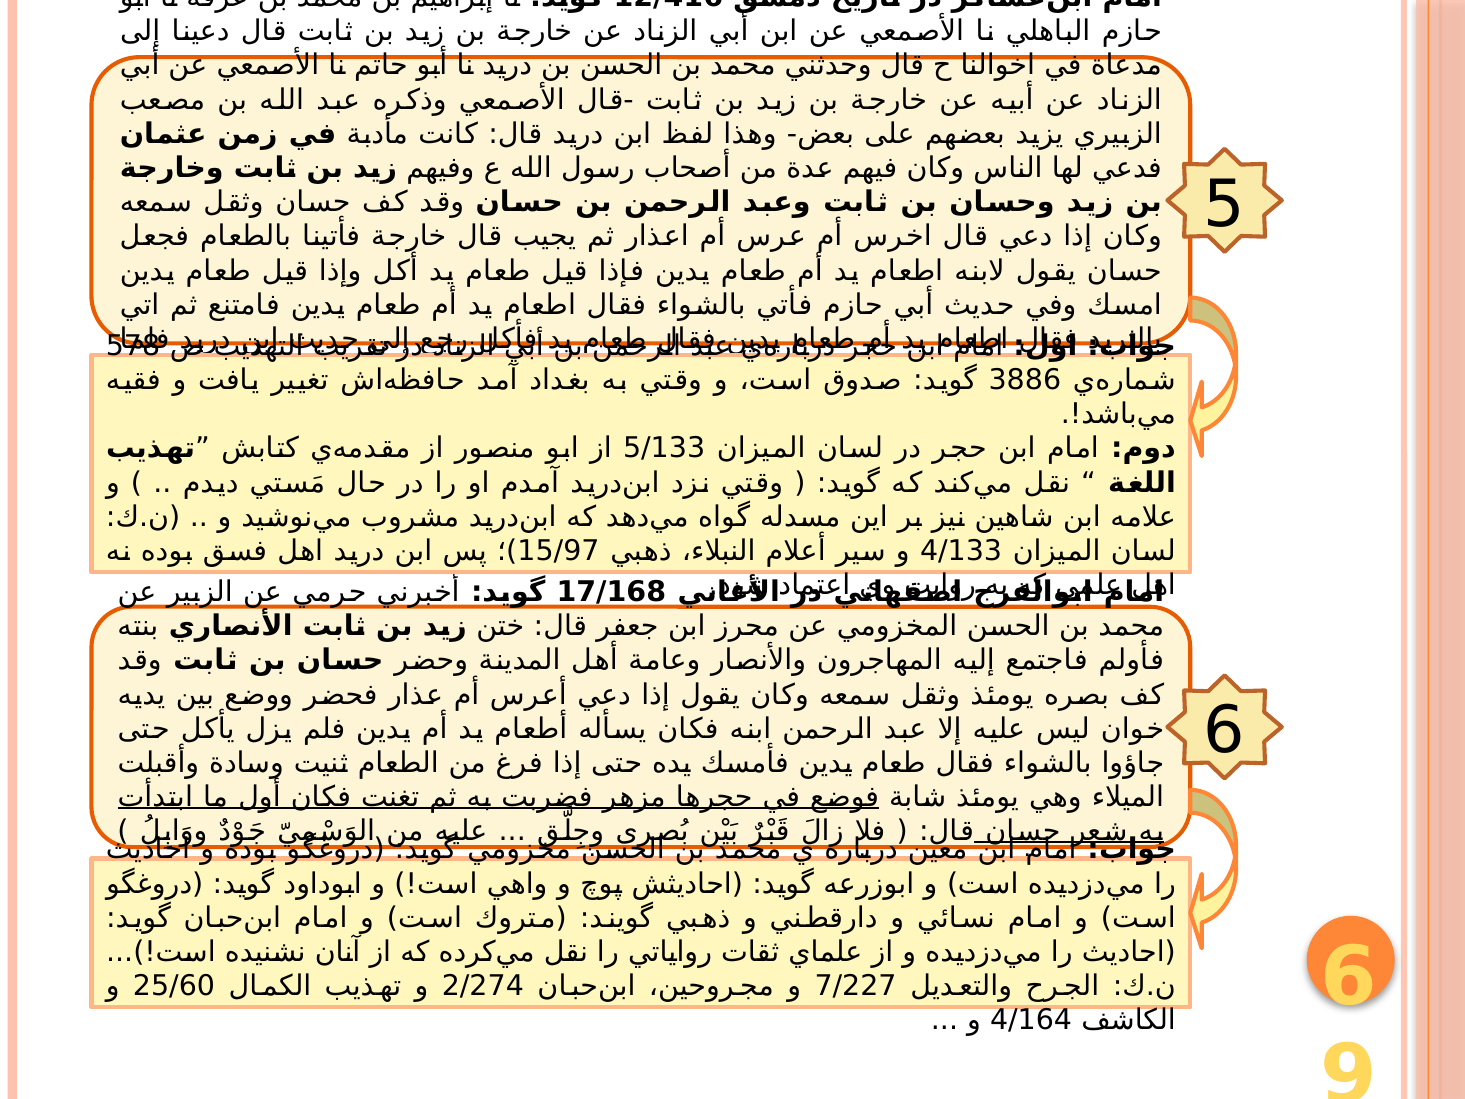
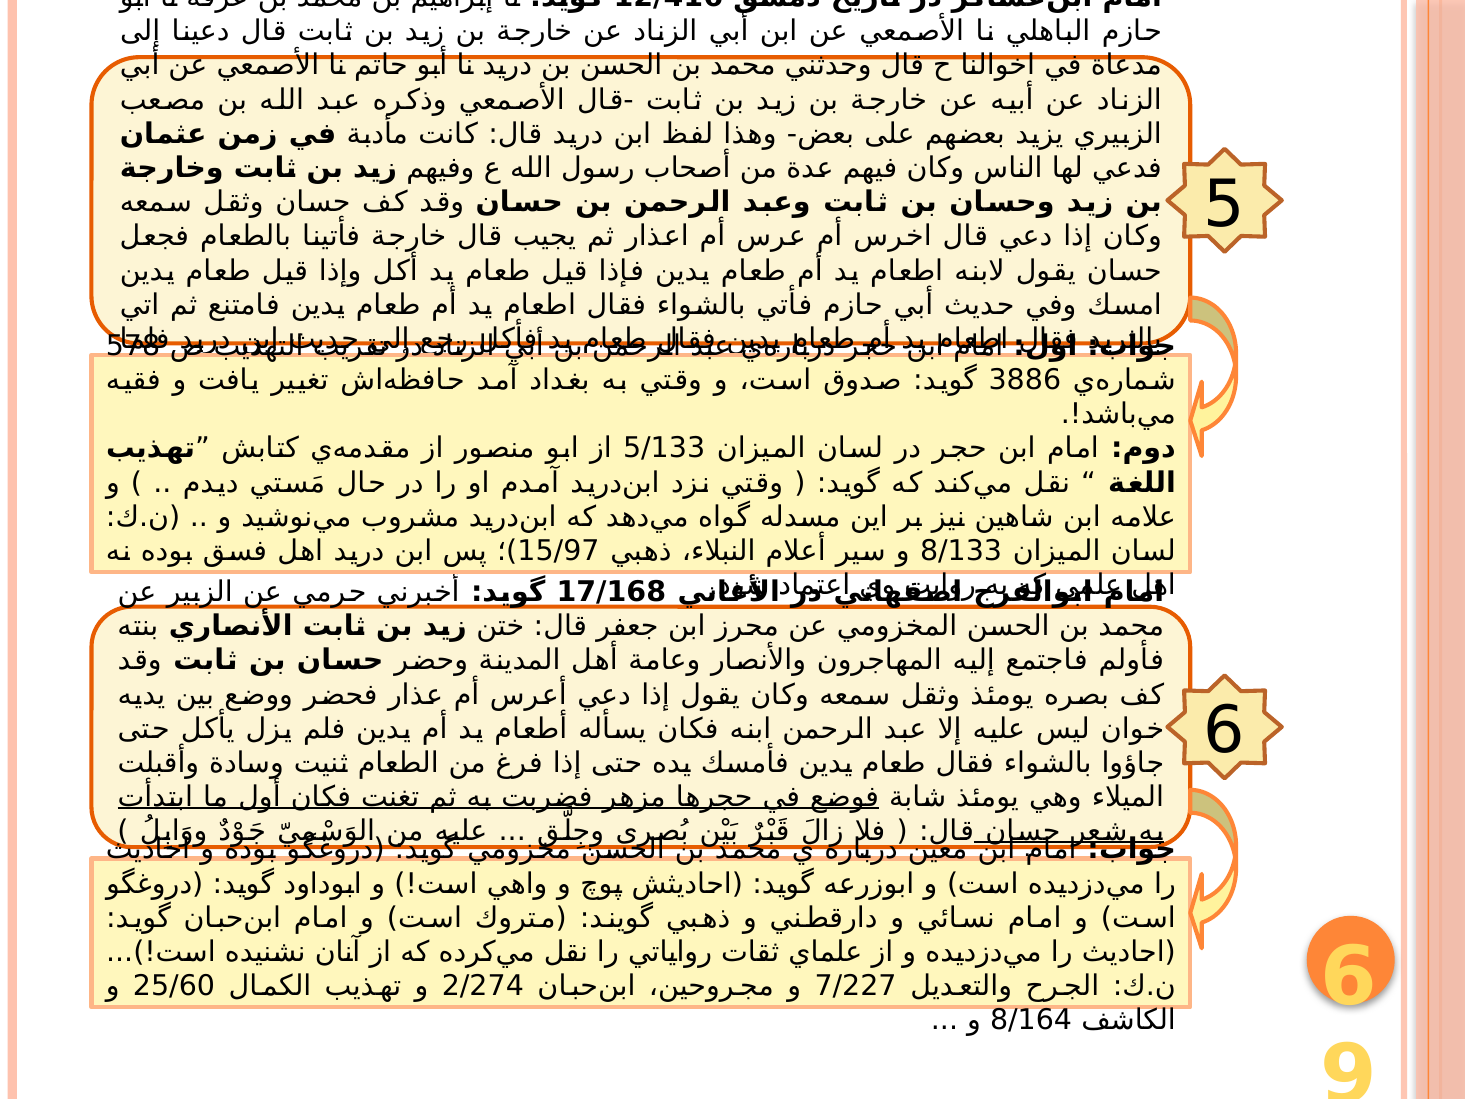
4/133: 4/133 -> 8/133
4/164: 4/164 -> 8/164
